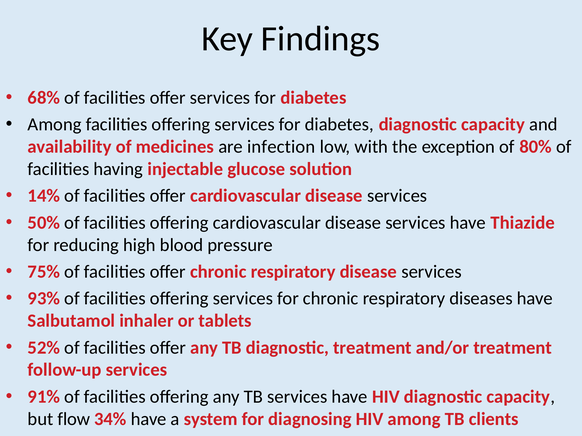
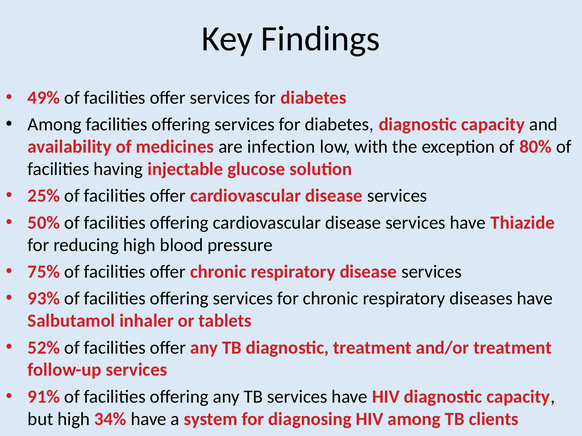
68%: 68% -> 49%
14%: 14% -> 25%
but flow: flow -> high
